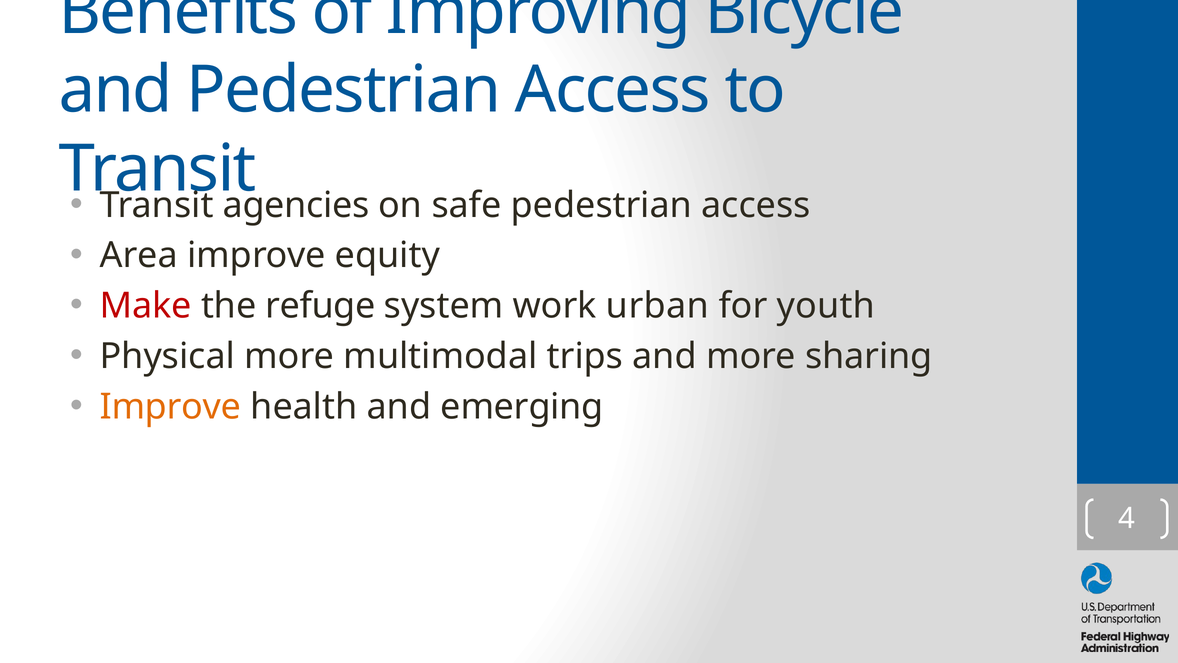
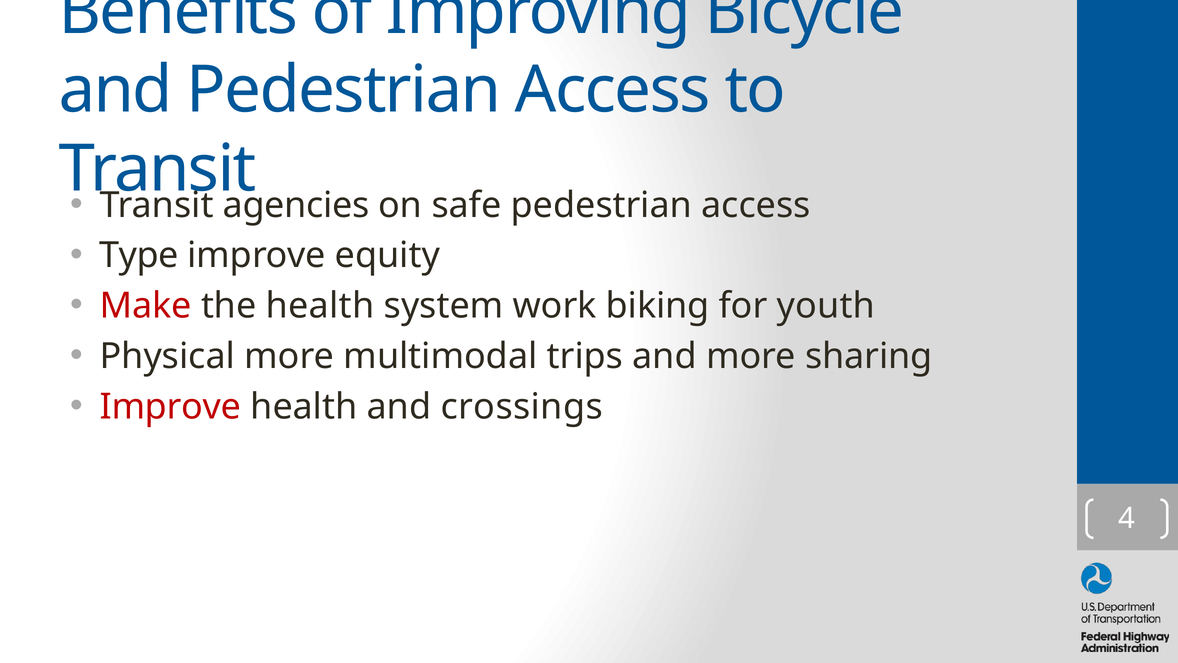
Area: Area -> Type
the refuge: refuge -> health
urban: urban -> biking
Improve at (170, 406) colour: orange -> red
emerging: emerging -> crossings
